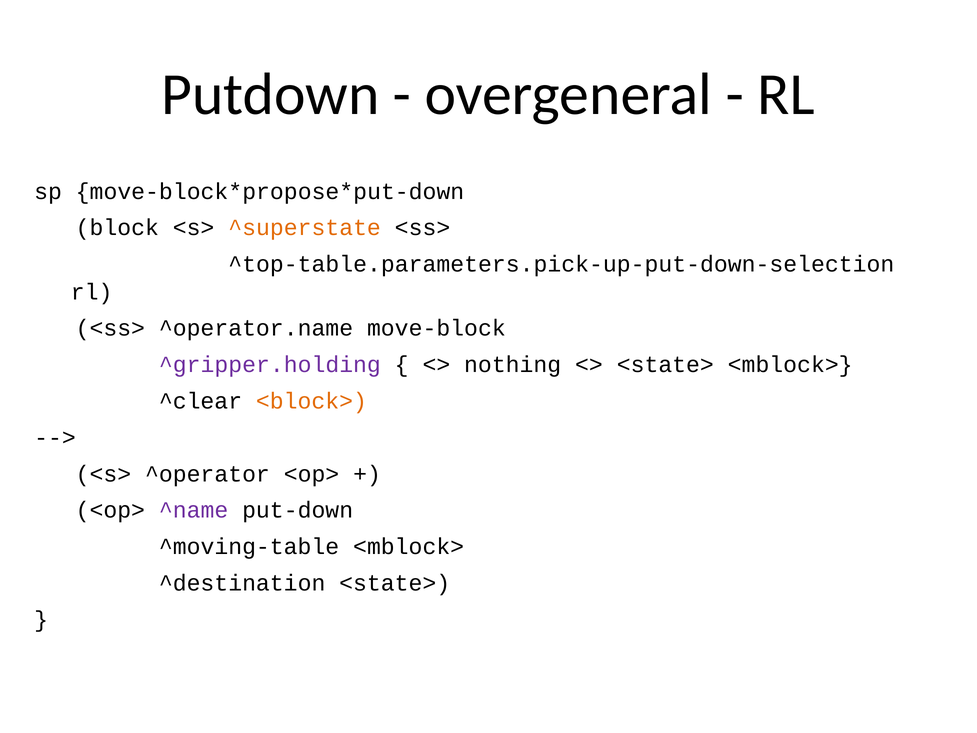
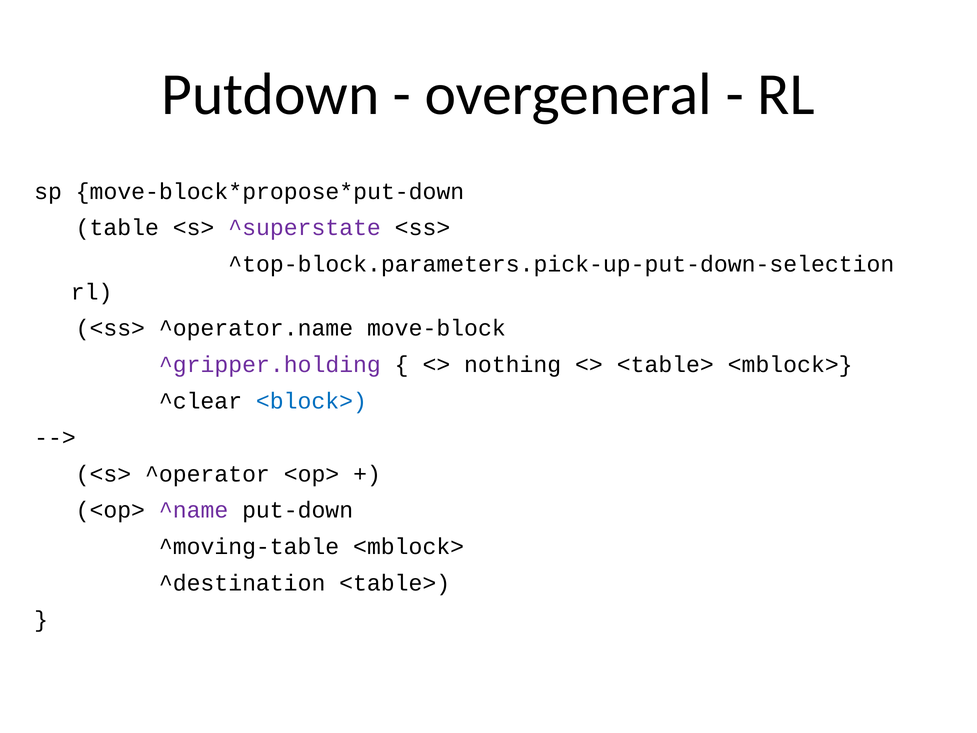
block: block -> table
^superstate colour: orange -> purple
^top-table.parameters.pick-up-put-down-selection: ^top-table.parameters.pick-up-put-down-selection -> ^top-block.parameters.pick-up-put-down-selection
<state> at (665, 365): <state> -> <table>
<block> colour: orange -> blue
^destination <state>: <state> -> <table>
